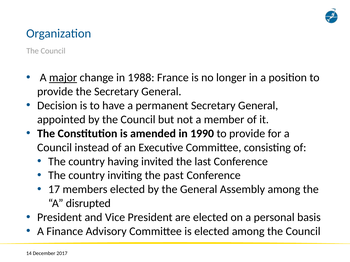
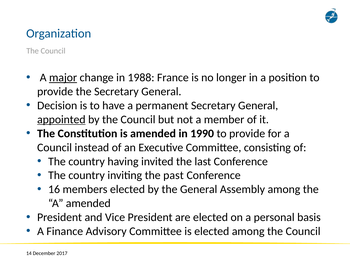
appointed underline: none -> present
17: 17 -> 16
A disrupted: disrupted -> amended
